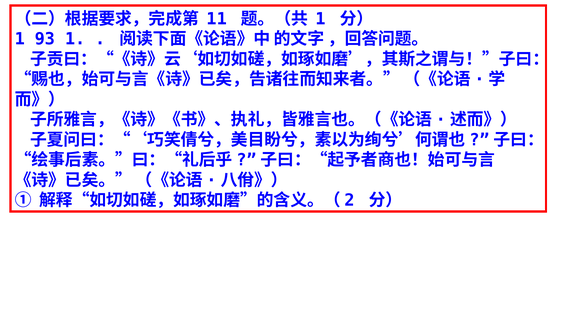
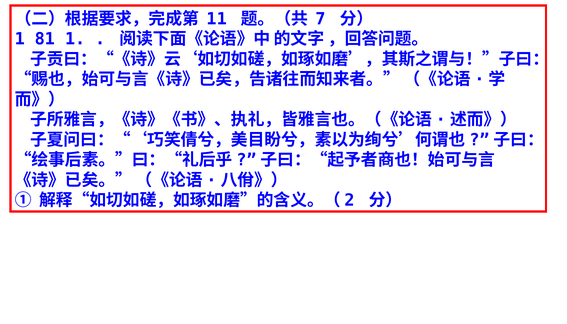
1 at (321, 19): 1 -> 7
93: 93 -> 81
